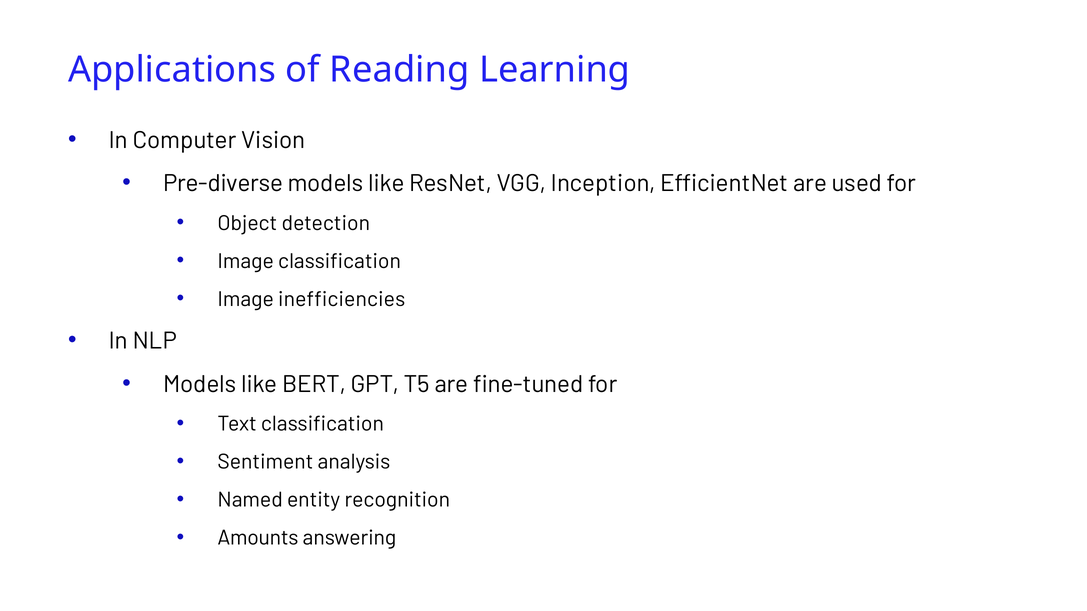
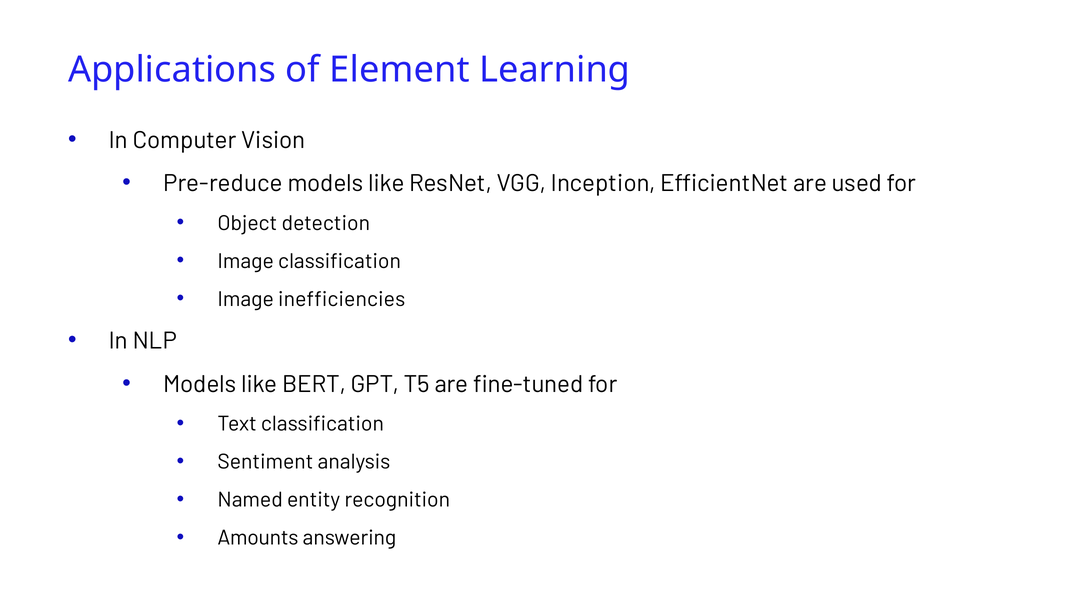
Reading: Reading -> Element
Pre-diverse: Pre-diverse -> Pre-reduce
